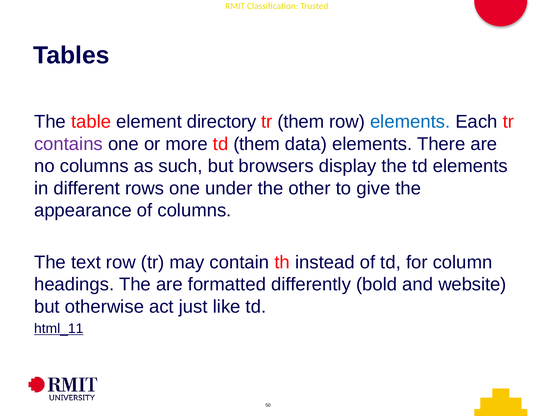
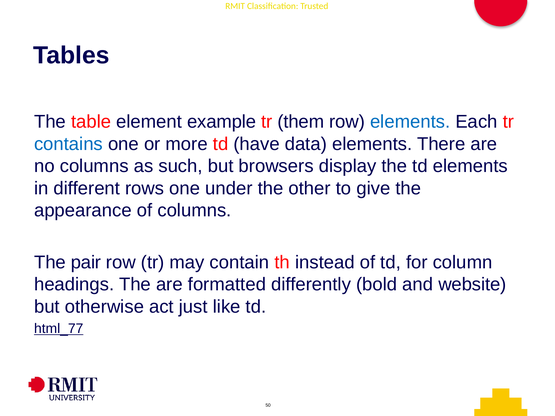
directory: directory -> example
contains colour: purple -> blue
td them: them -> have
text: text -> pair
html_11: html_11 -> html_77
